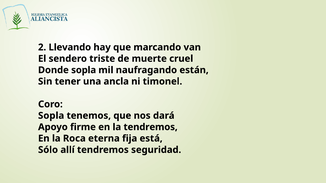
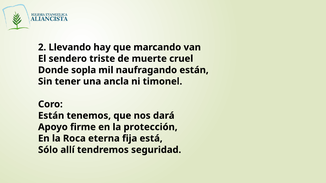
Sopla at (51, 116): Sopla -> Están
la tendremos: tendremos -> protección
